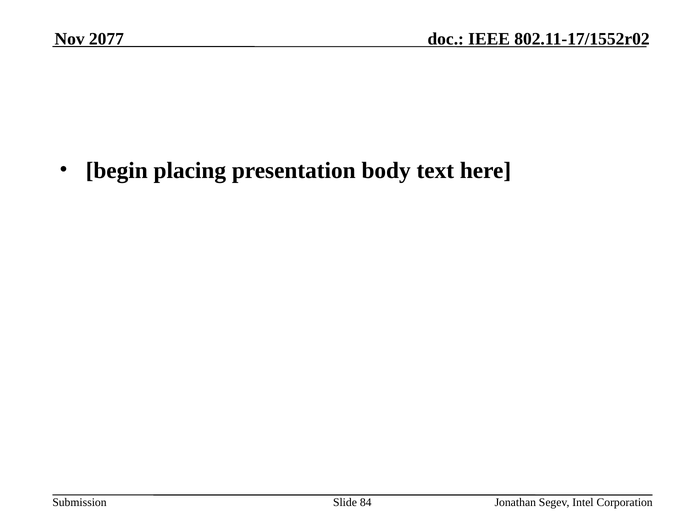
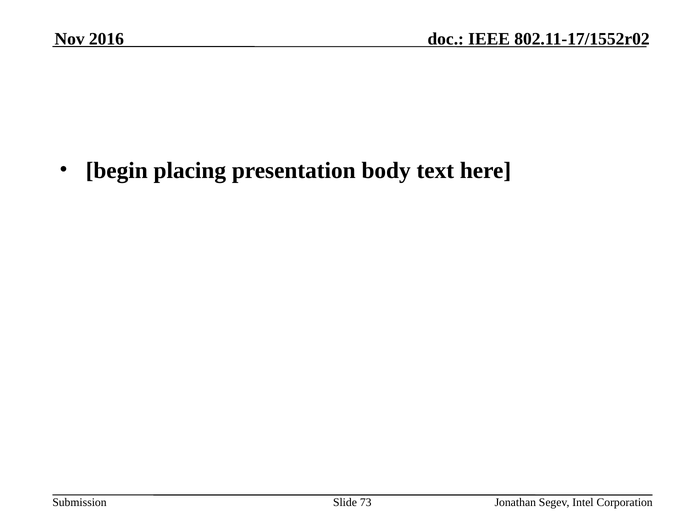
2077: 2077 -> 2016
84: 84 -> 73
